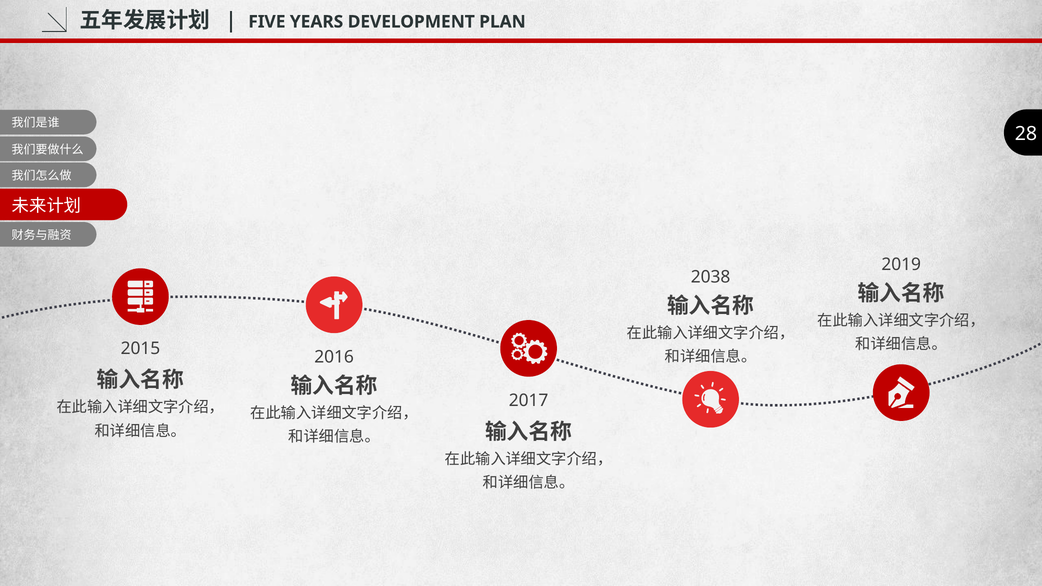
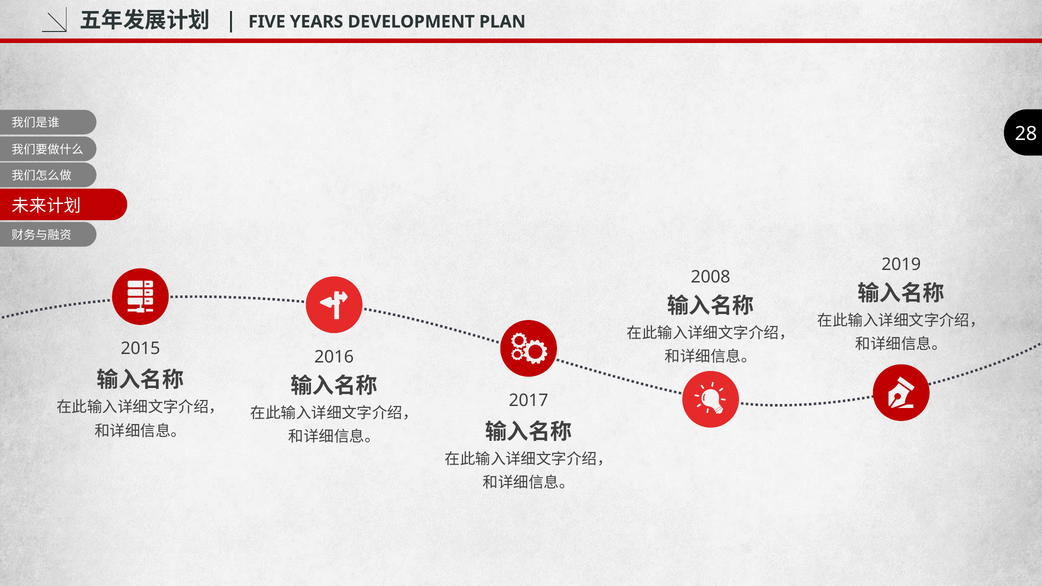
2038: 2038 -> 2008
